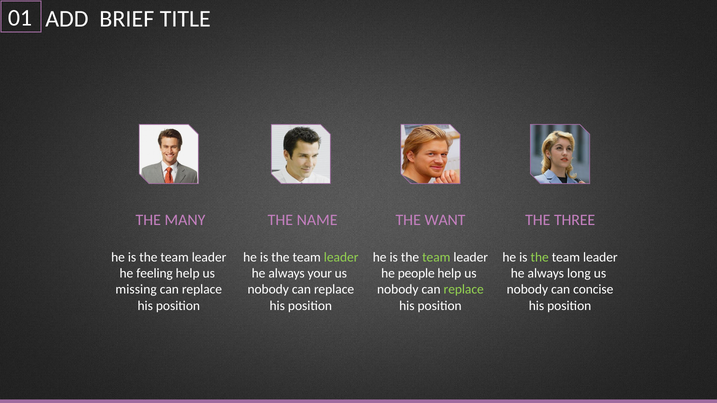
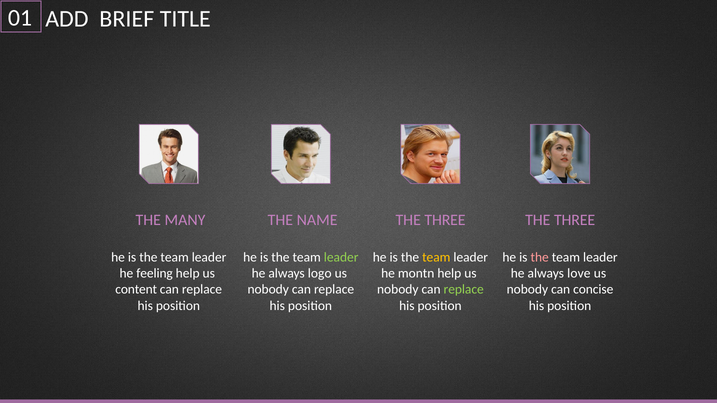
NAME THE WANT: WANT -> THREE
team at (436, 257) colour: light green -> yellow
the at (540, 257) colour: light green -> pink
your: your -> logo
people: people -> montn
long: long -> love
missing: missing -> content
